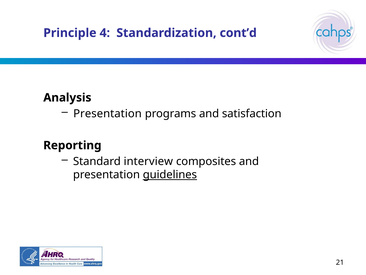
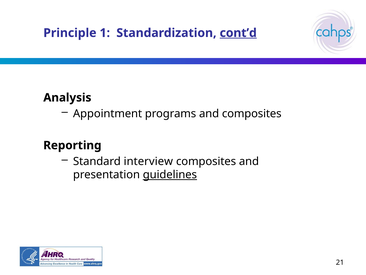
4: 4 -> 1
cont’d underline: none -> present
Presentation at (107, 113): Presentation -> Appointment
and satisfaction: satisfaction -> composites
